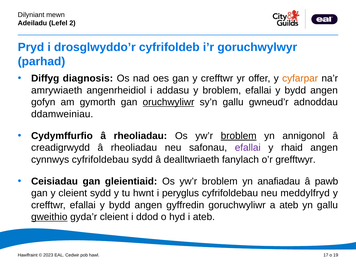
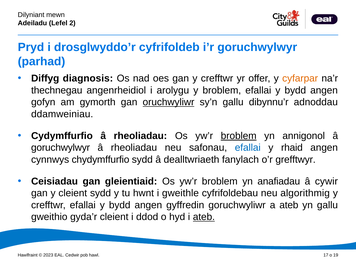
amrywiaeth: amrywiaeth -> thechnegau
addasu: addasu -> arolygu
gwneud’r: gwneud’r -> dibynnu’r
creadigrwydd at (60, 148): creadigrwydd -> goruchwylwyr
efallai at (248, 148) colour: purple -> blue
cynnwys cyfrifoldebau: cyfrifoldebau -> chydymffurfio
pawb: pawb -> cywir
peryglus: peryglus -> gweithle
meddylfryd: meddylfryd -> algorithmig
gweithio underline: present -> none
ateb at (204, 217) underline: none -> present
